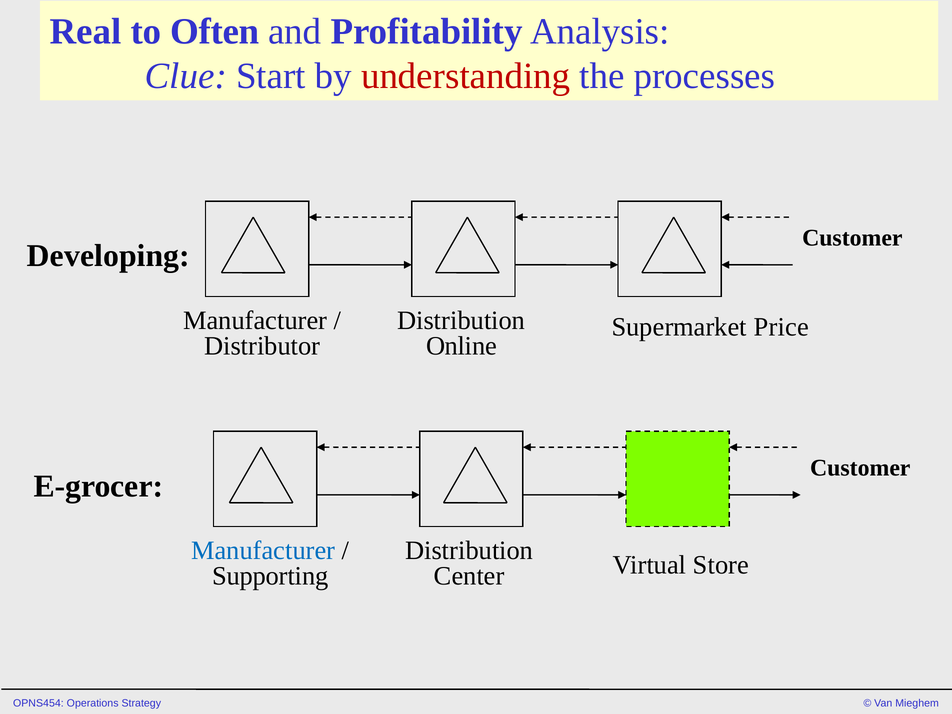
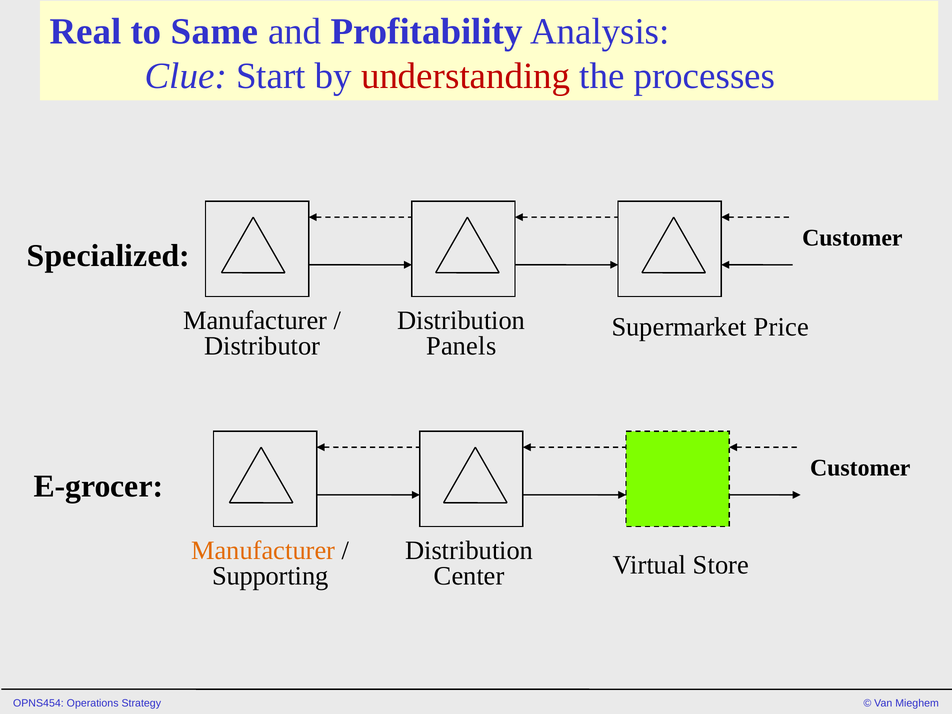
Often: Often -> Same
Developing: Developing -> Specialized
Online: Online -> Panels
Manufacturer at (263, 551) colour: blue -> orange
